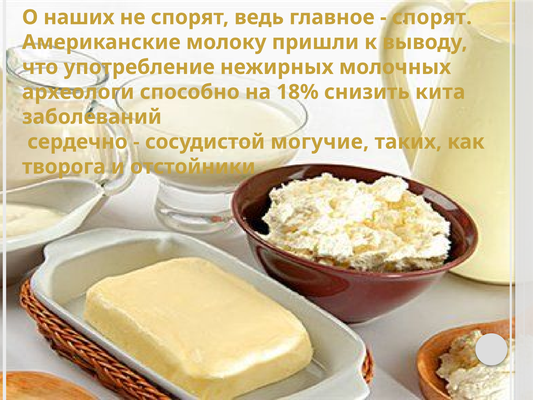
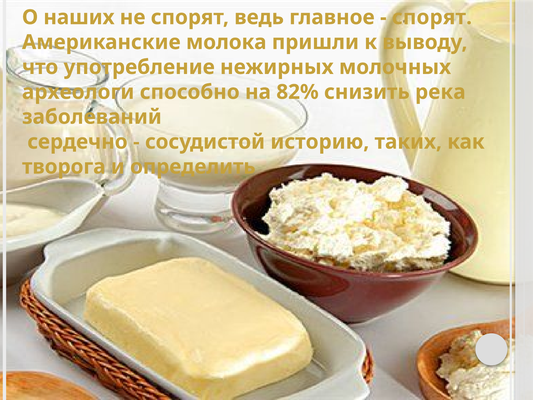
молоку: молоку -> молока
18%: 18% -> 82%
кита: кита -> река
могучие: могучие -> историю
отстойники: отстойники -> определить
